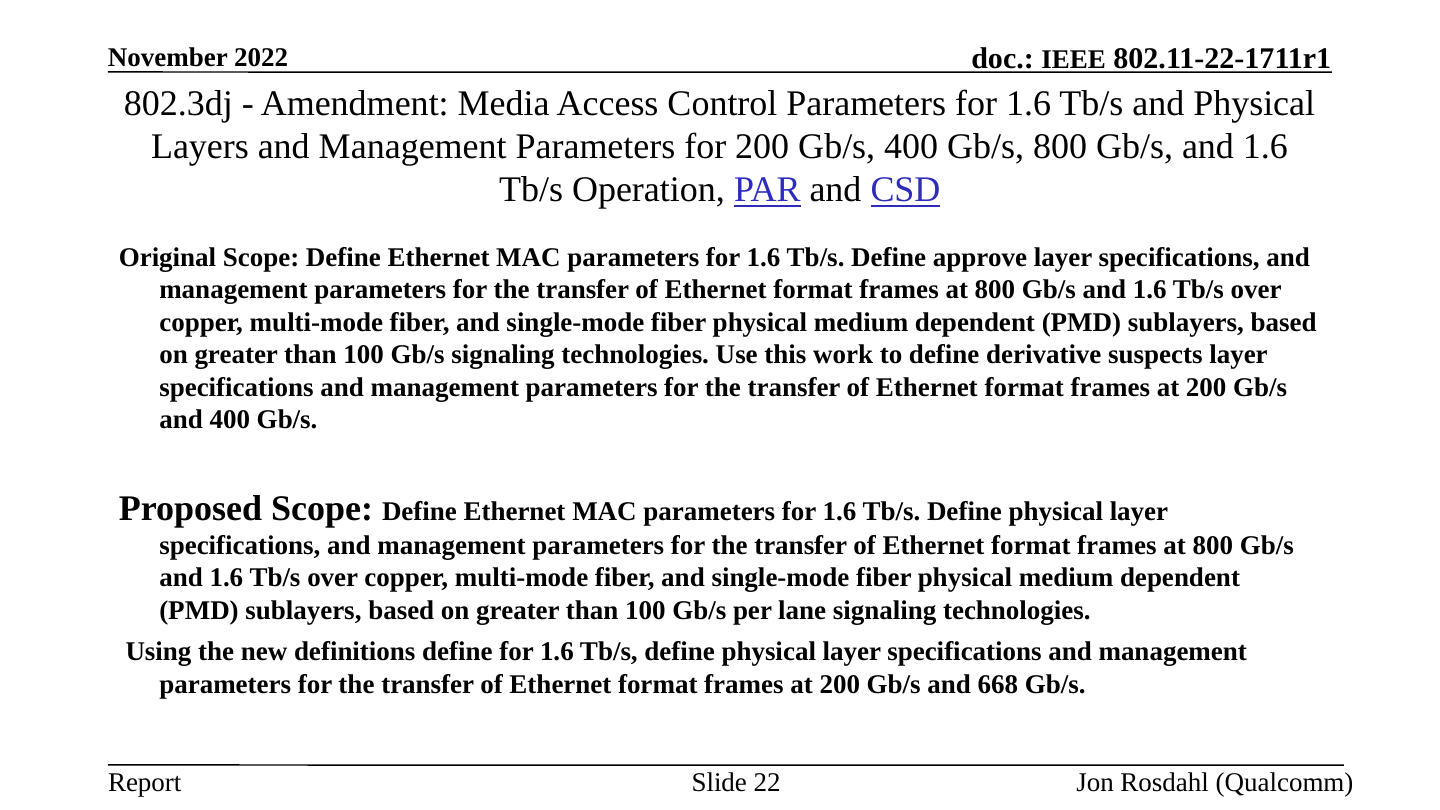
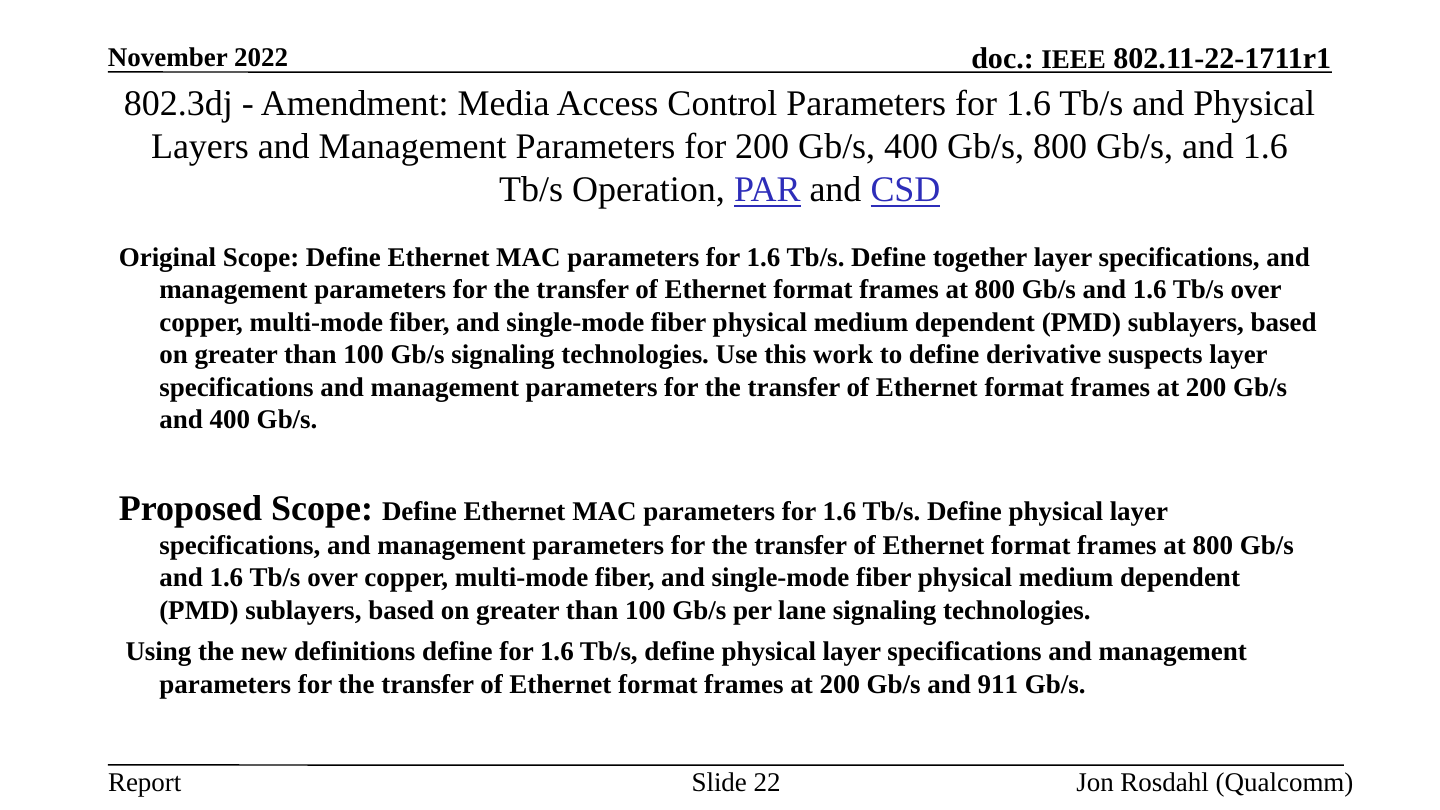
approve: approve -> together
668: 668 -> 911
